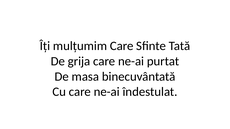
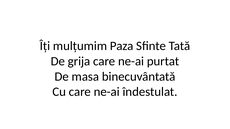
mulțumim Care: Care -> Paza
